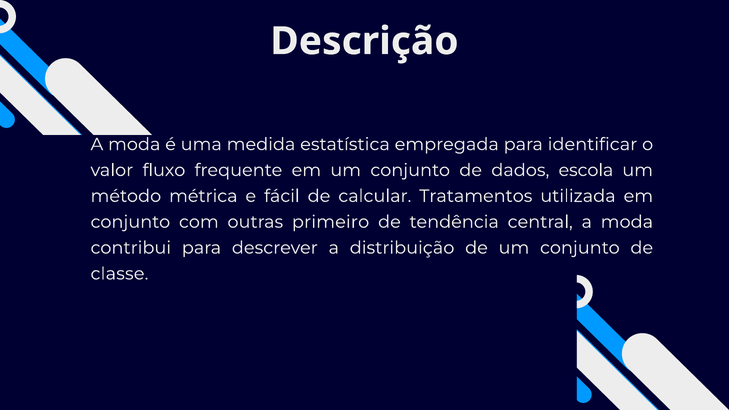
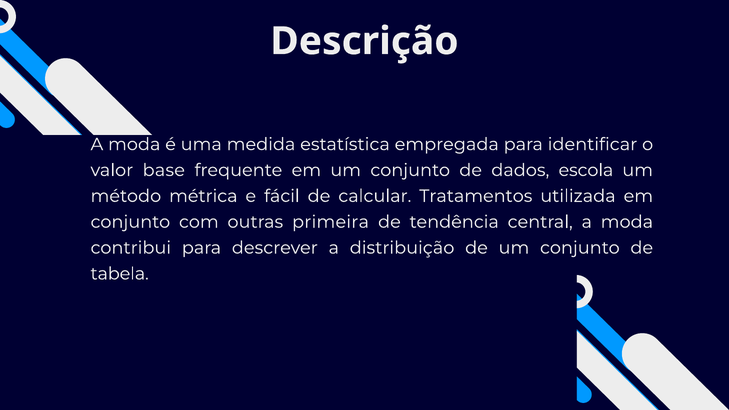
fluxo: fluxo -> base
primeiro: primeiro -> primeira
classe: classe -> tabela
